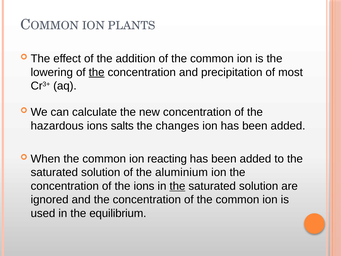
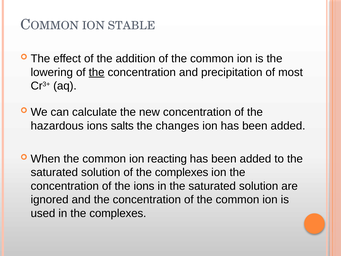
PLANTS: PLANTS -> STABLE
of the aluminium: aluminium -> complexes
the at (177, 186) underline: present -> none
in the equilibrium: equilibrium -> complexes
